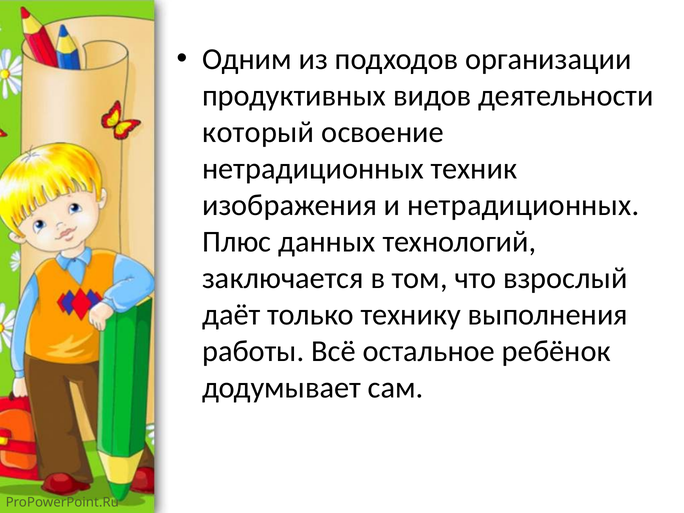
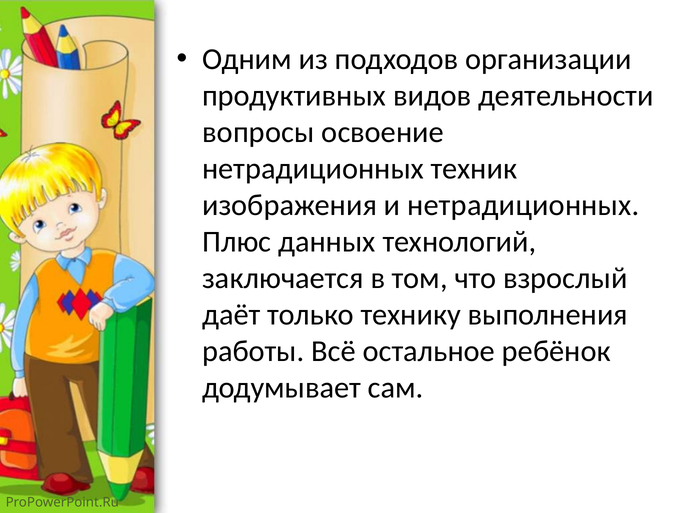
который: который -> вопросы
